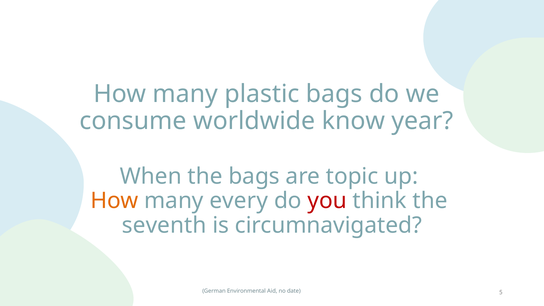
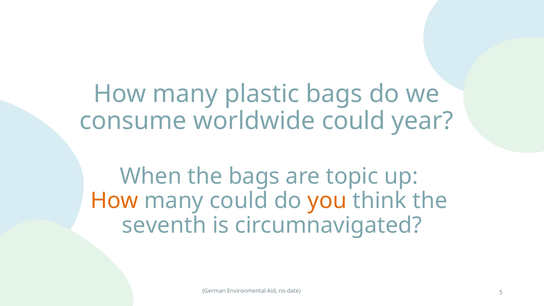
worldwide know: know -> could
many every: every -> could
you colour: red -> orange
